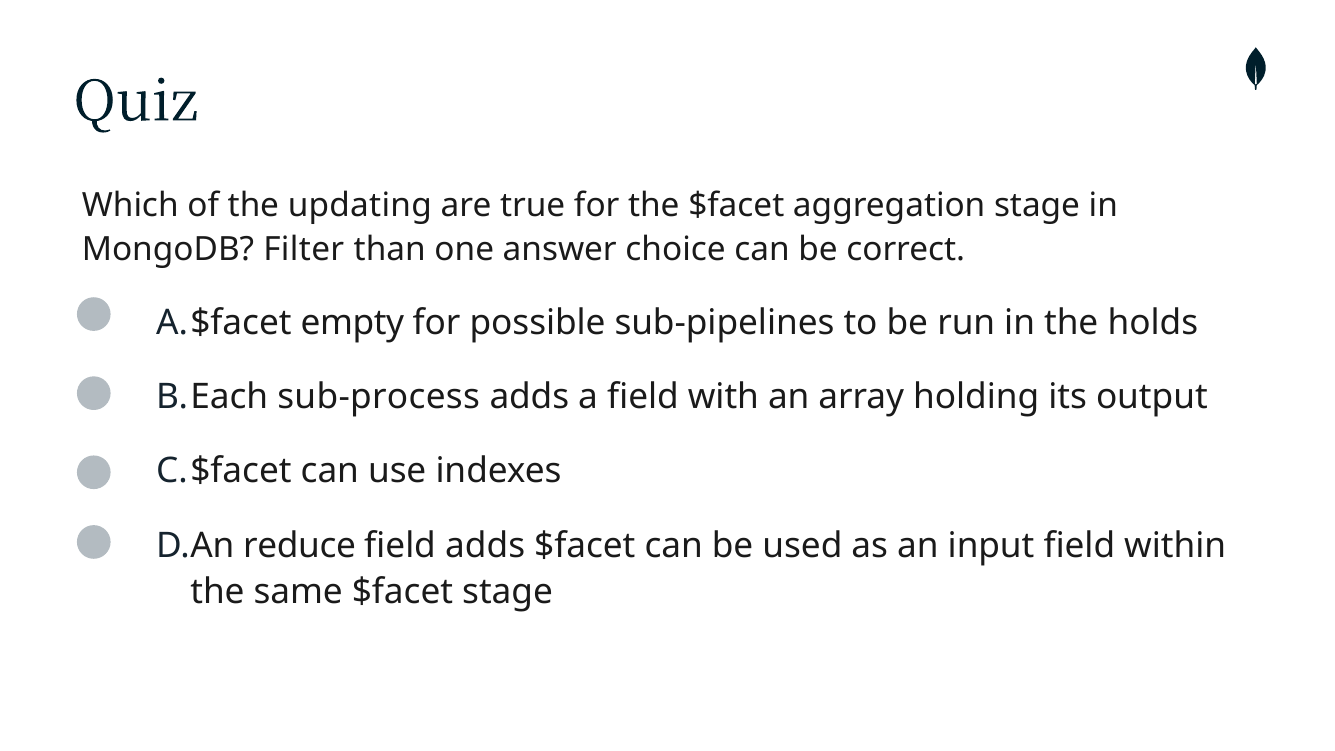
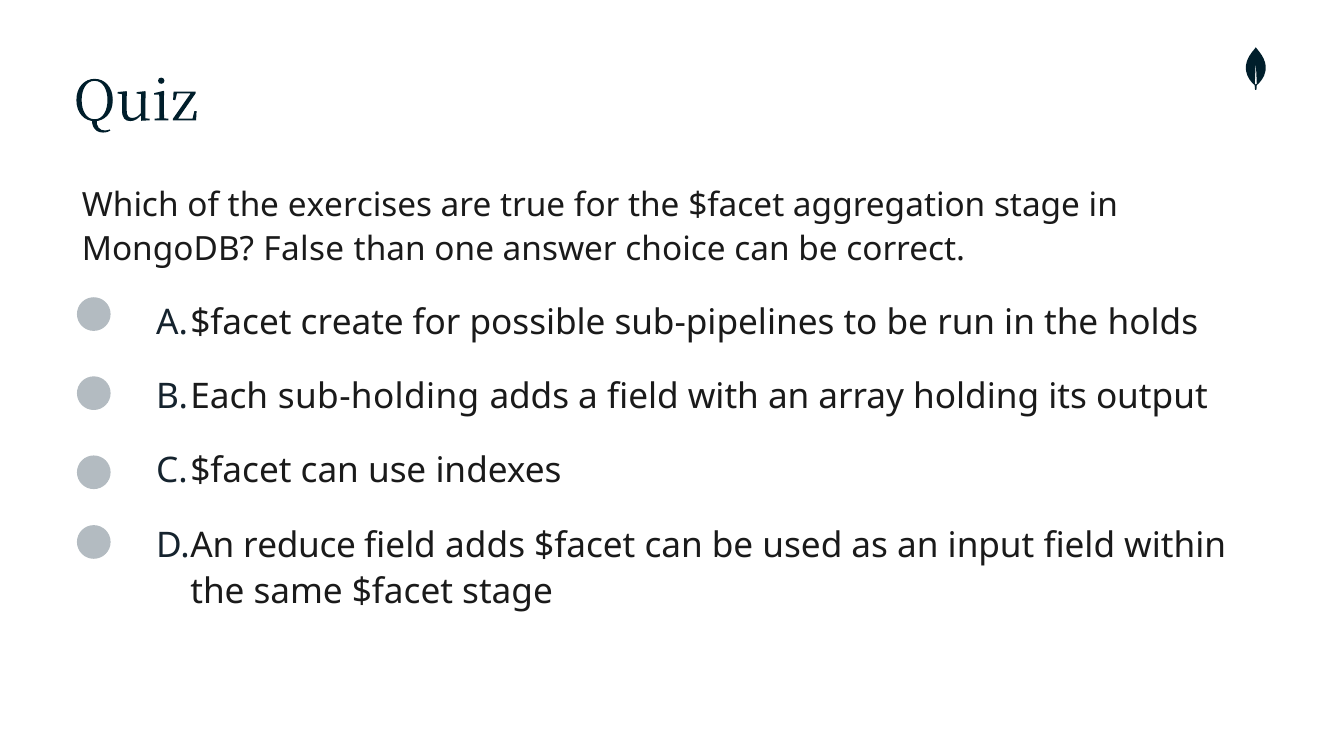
updating: updating -> exercises
Filter: Filter -> False
empty: empty -> create
sub-process: sub-process -> sub-holding
